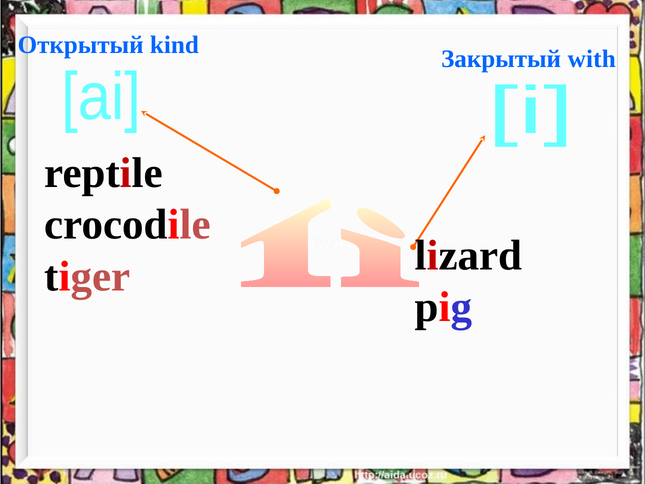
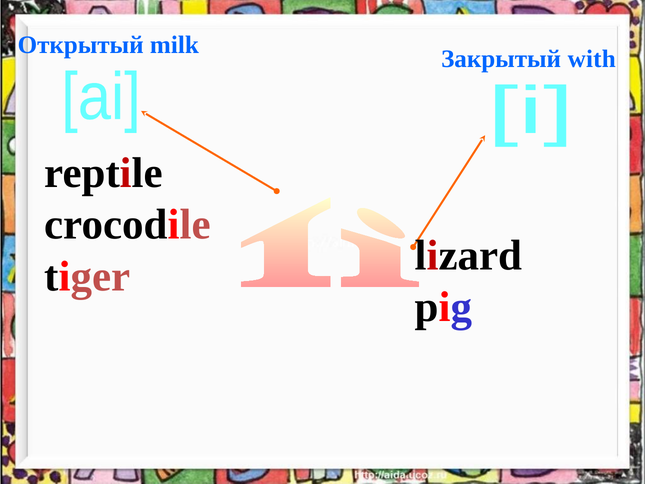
kind: kind -> milk
